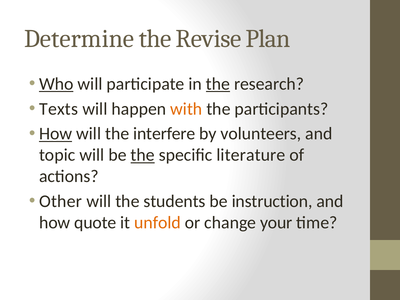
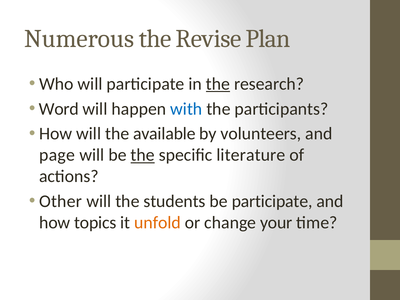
Determine: Determine -> Numerous
Who underline: present -> none
Texts: Texts -> Word
with colour: orange -> blue
How at (56, 134) underline: present -> none
interfere: interfere -> available
topic: topic -> page
be instruction: instruction -> participate
quote: quote -> topics
